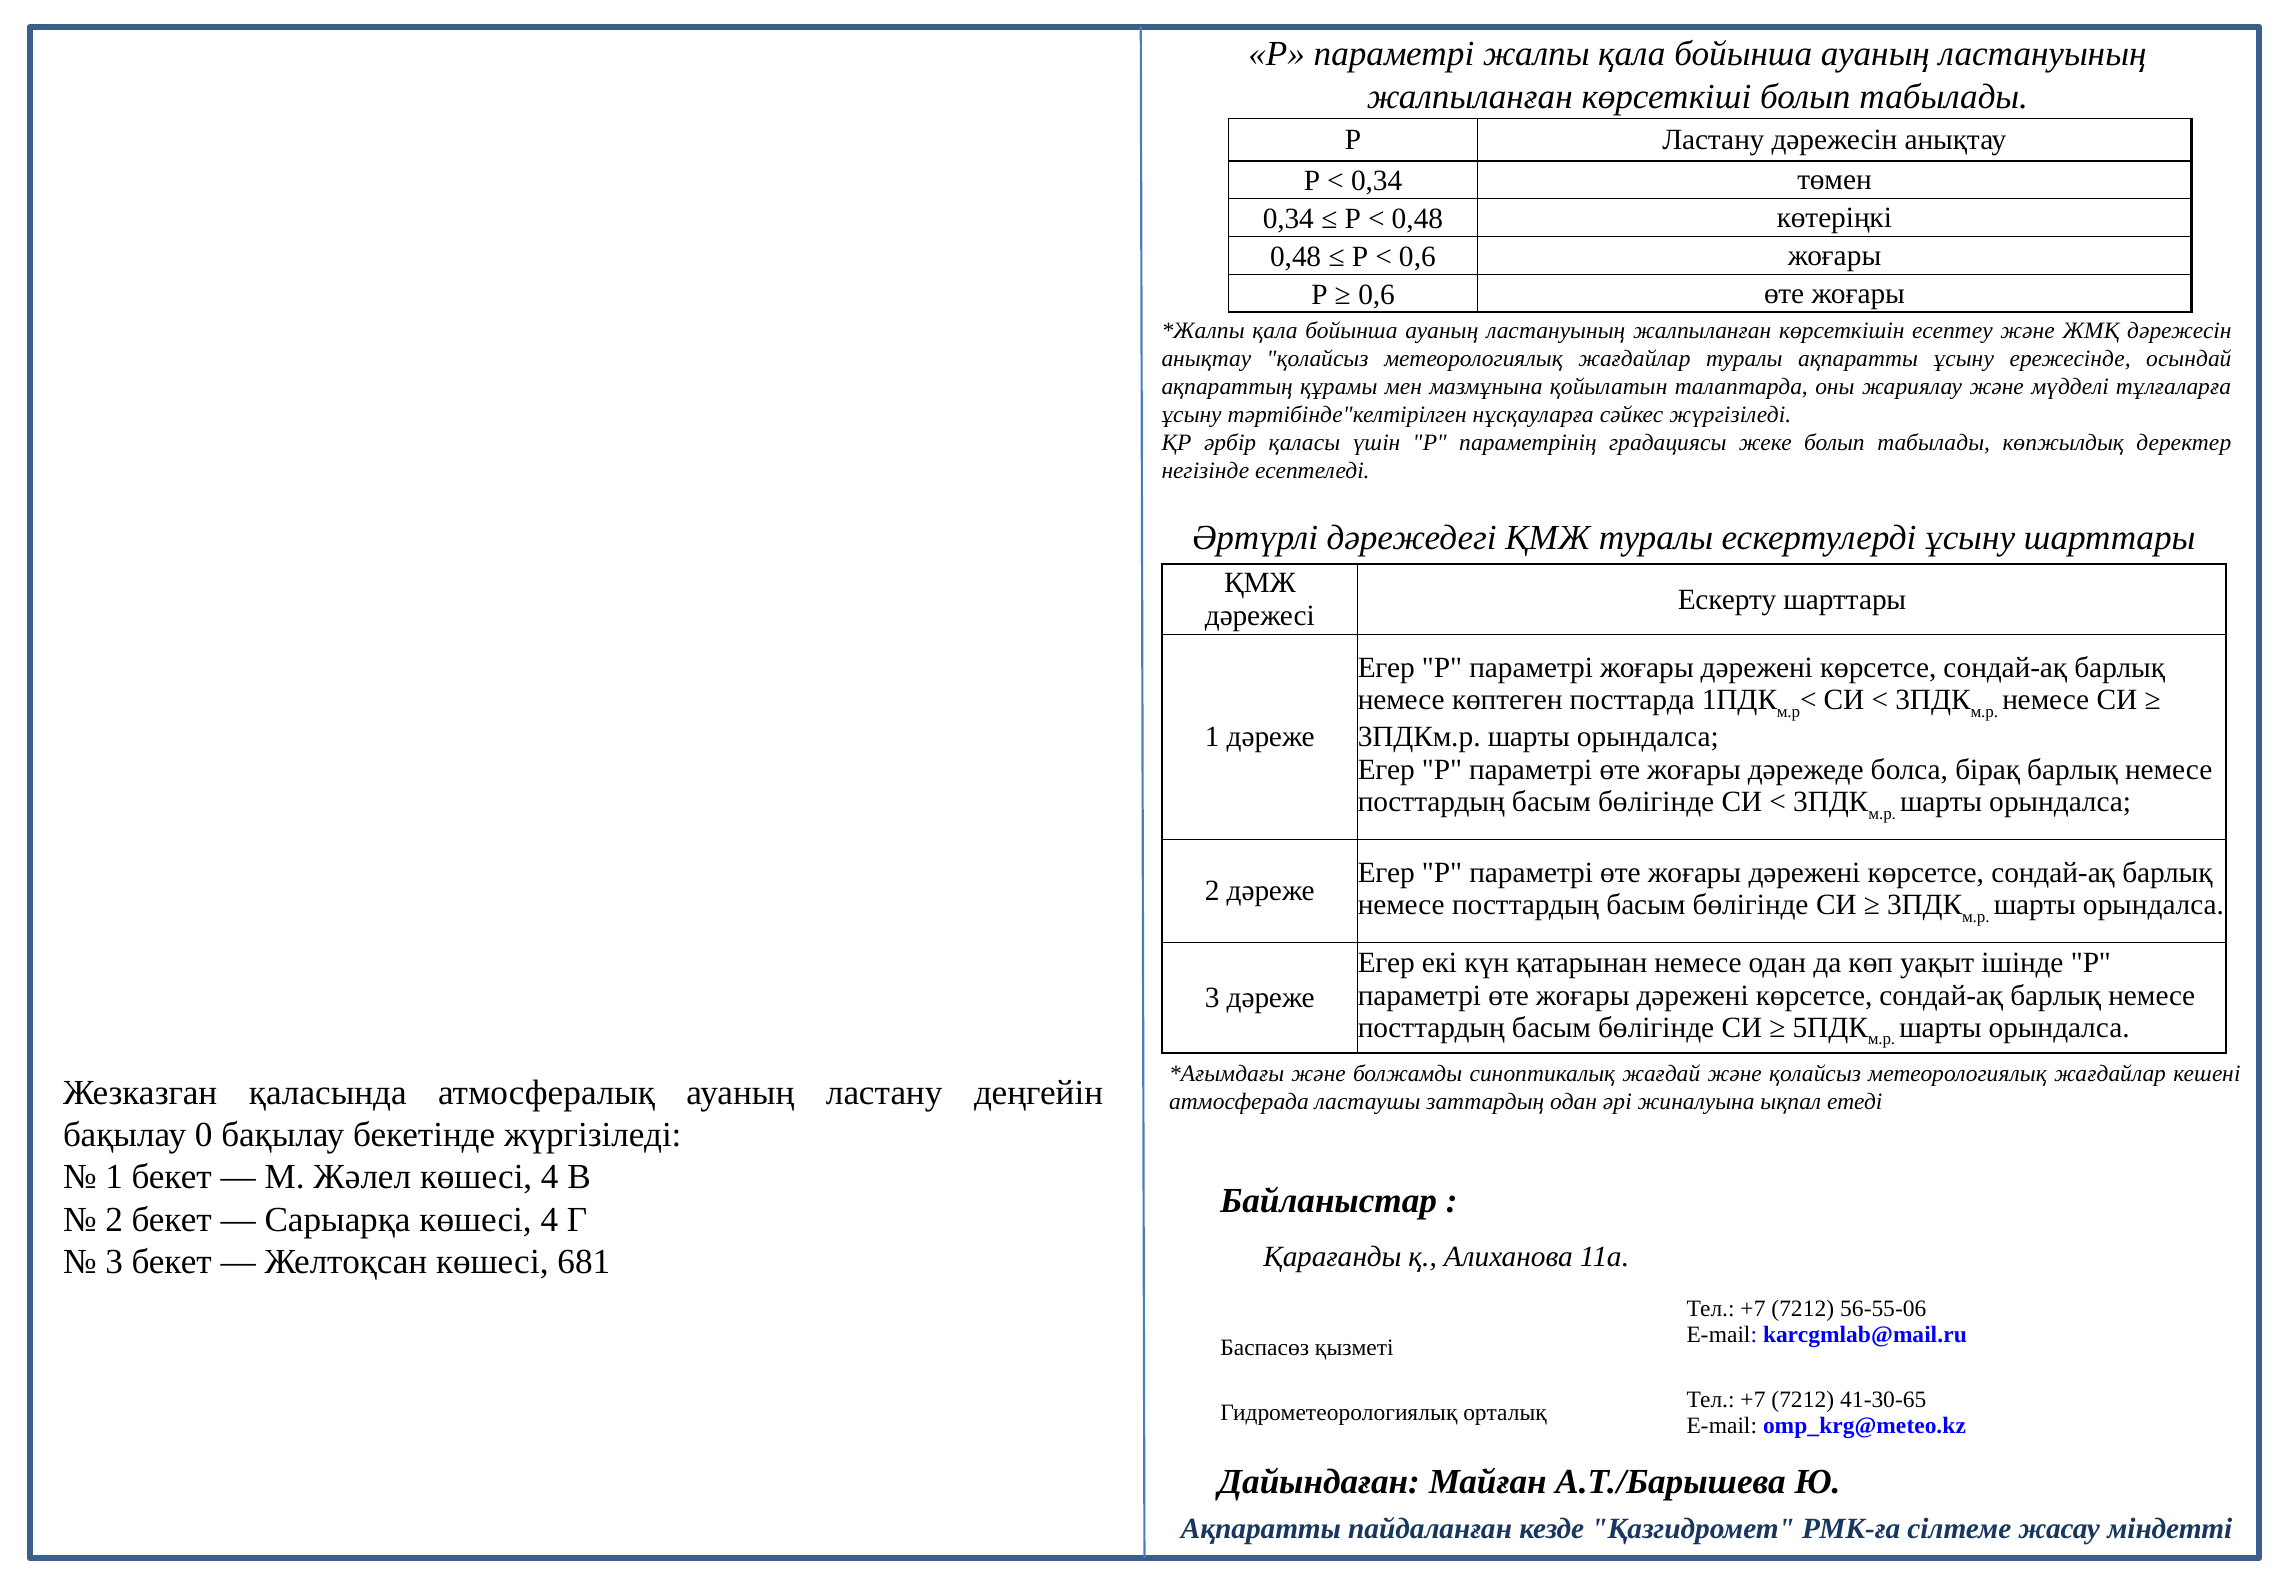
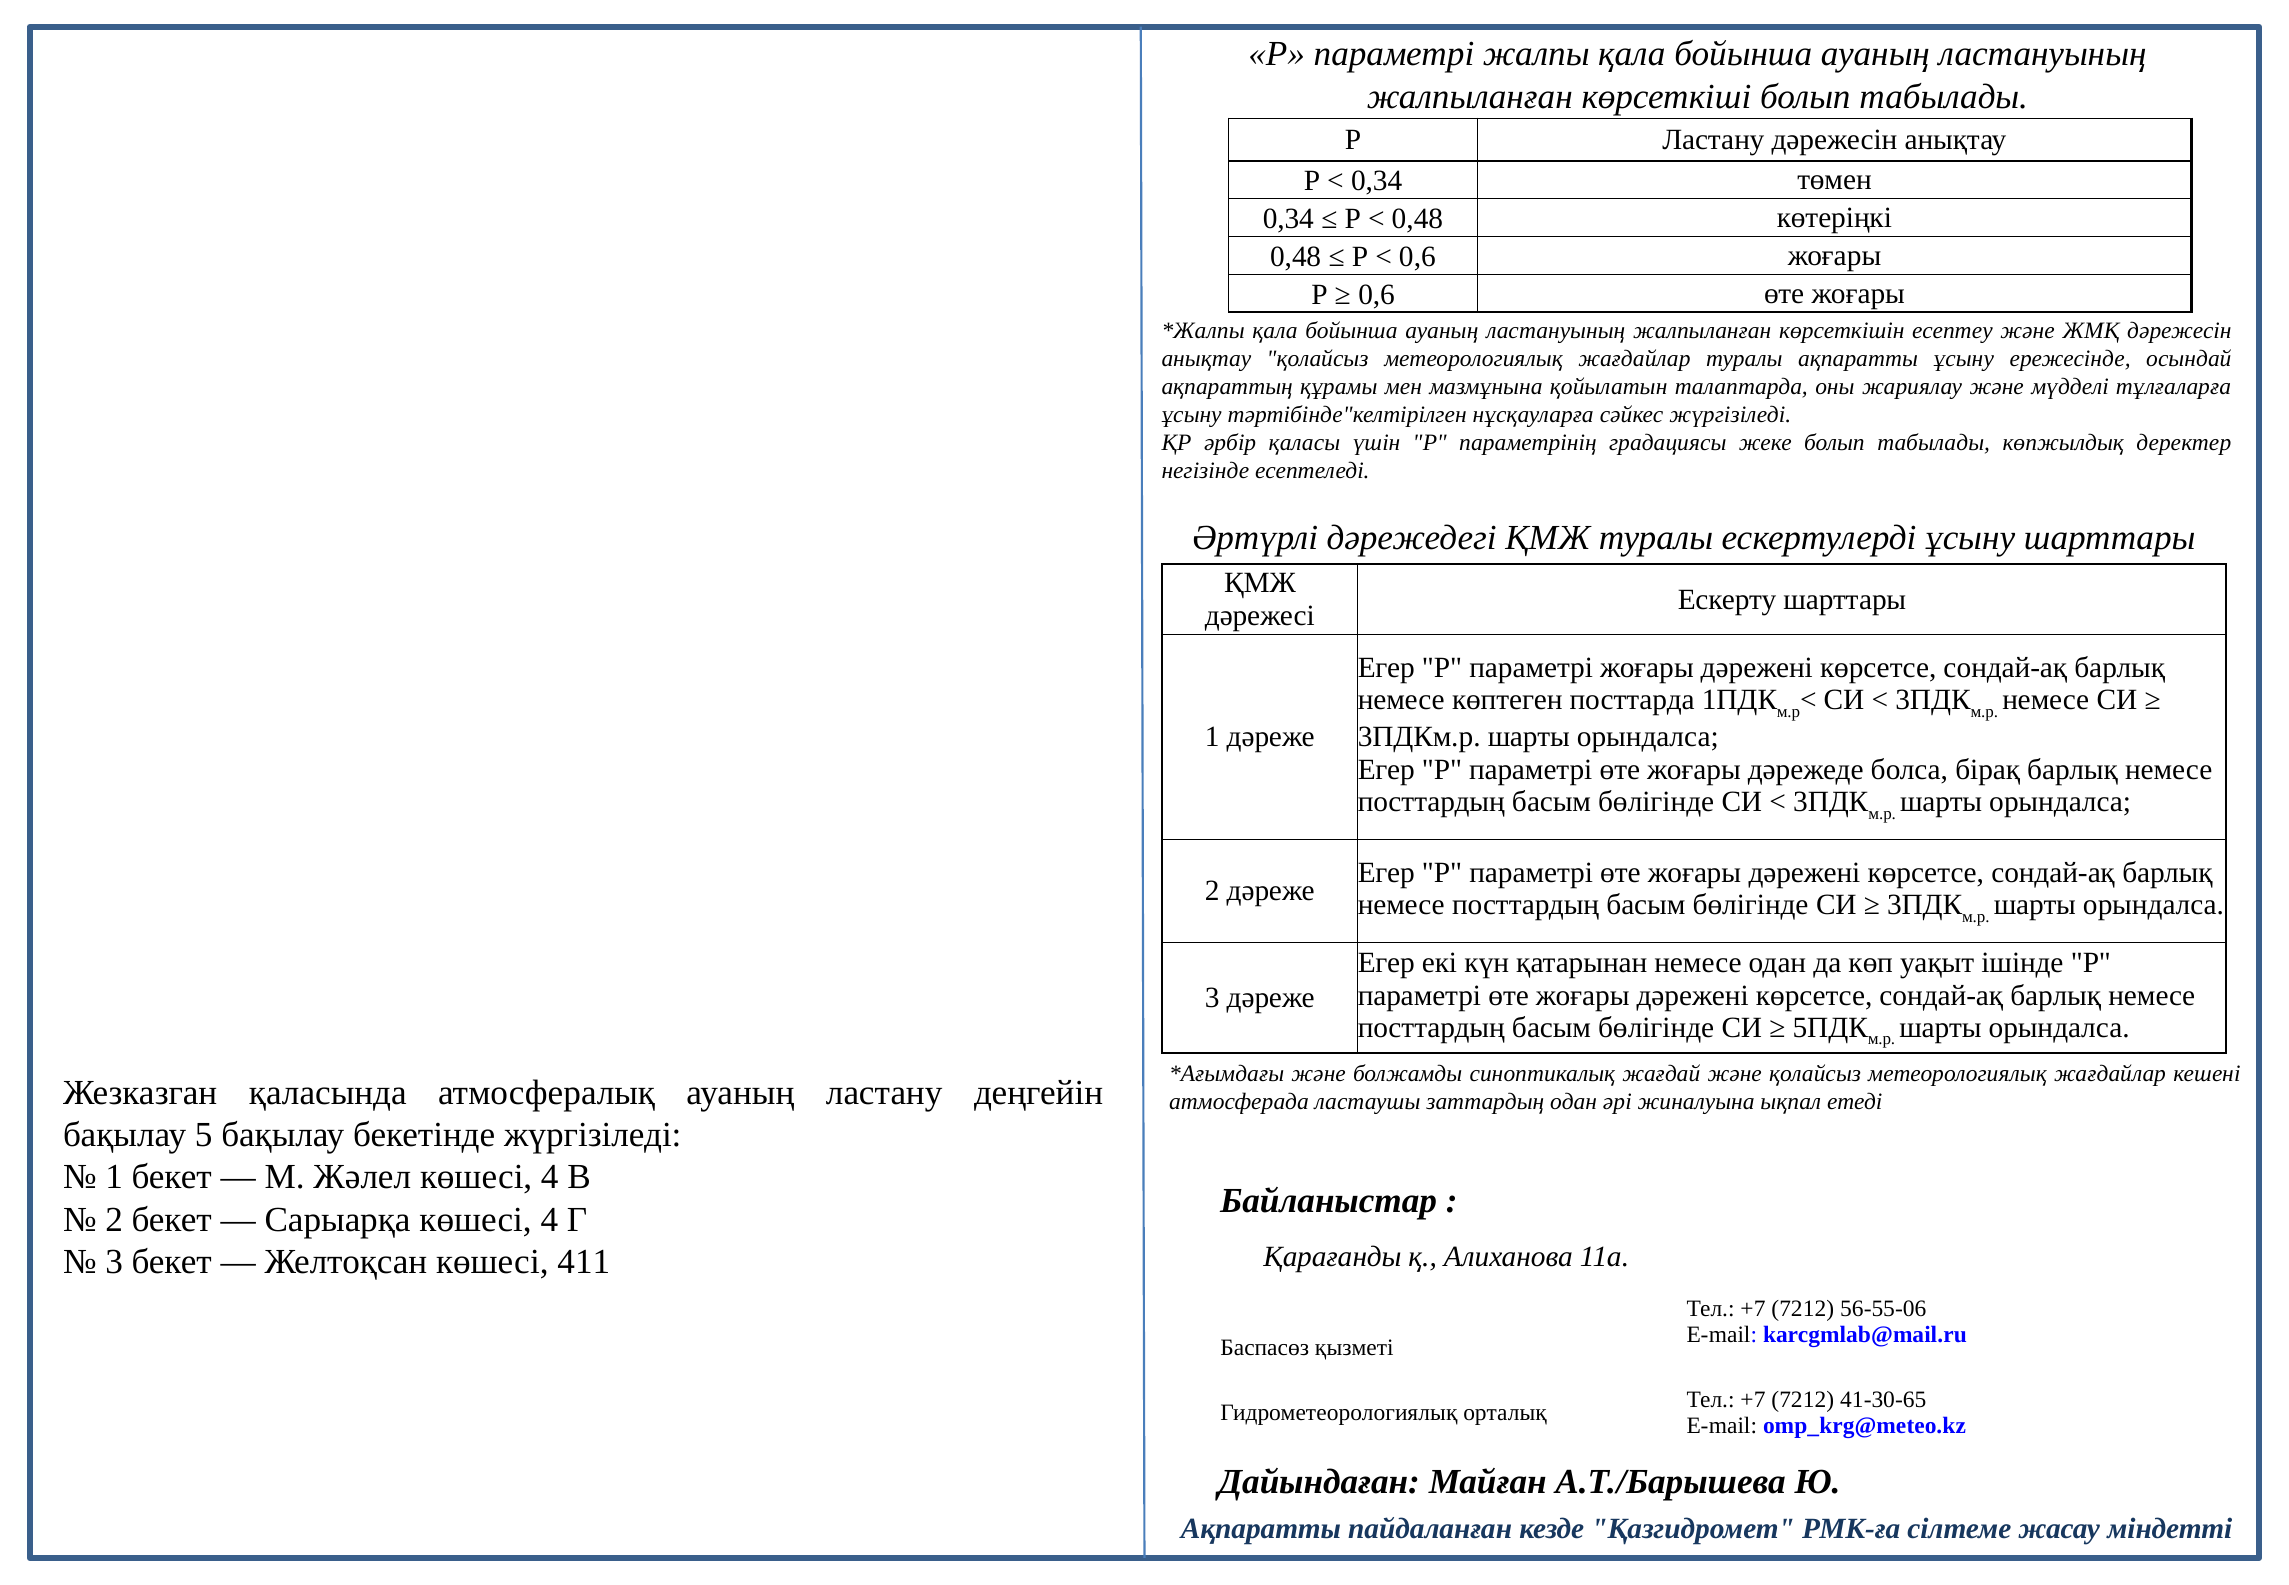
0: 0 -> 5
681: 681 -> 411
